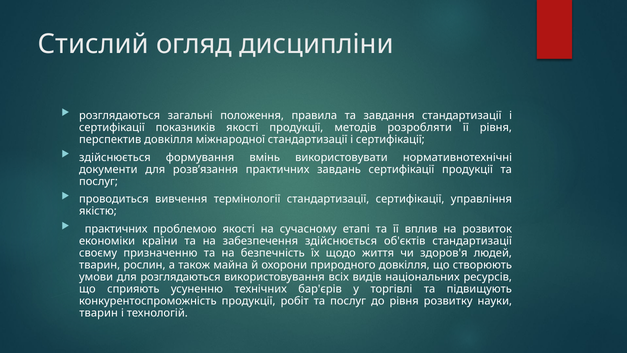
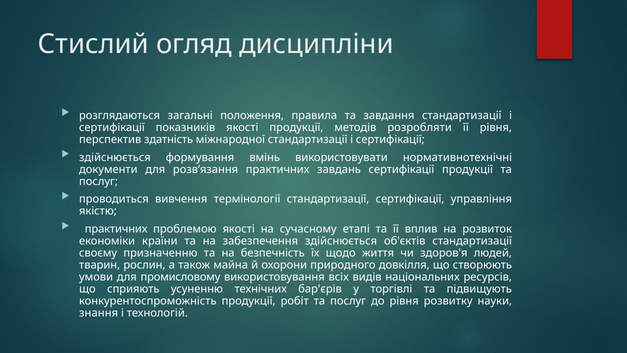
перспектив довкілля: довкілля -> здатність
для розглядаються: розглядаються -> промисловому
тварин at (99, 313): тварин -> знання
